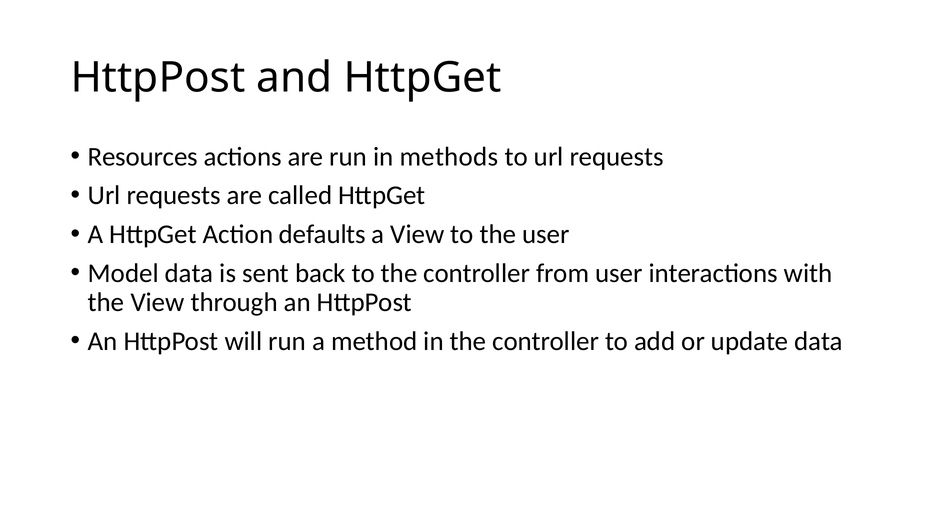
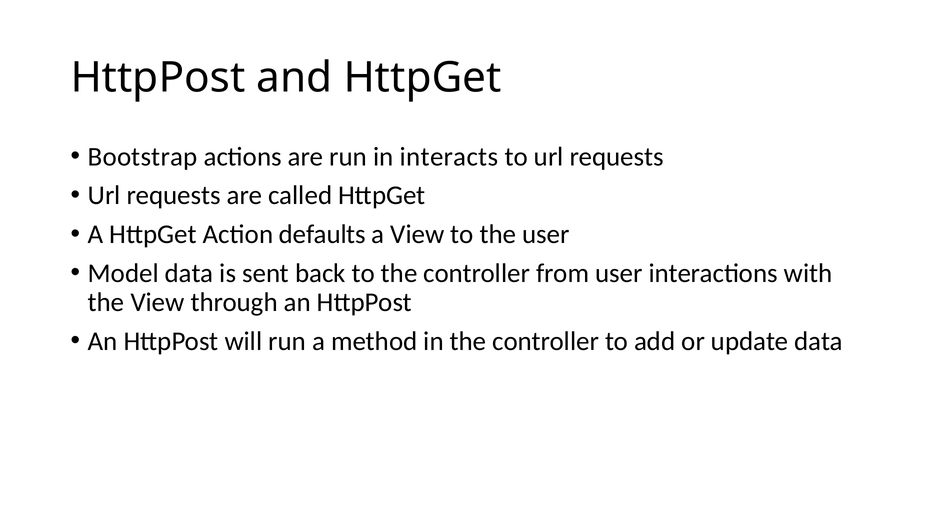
Resources: Resources -> Bootstrap
methods: methods -> interacts
